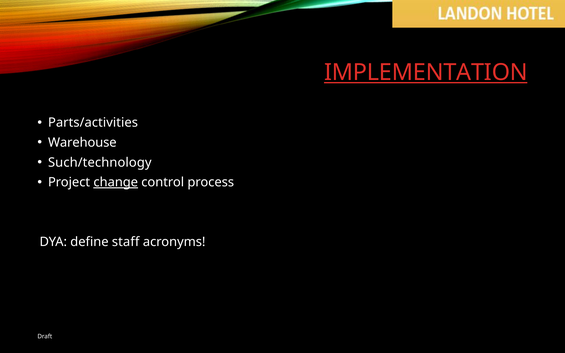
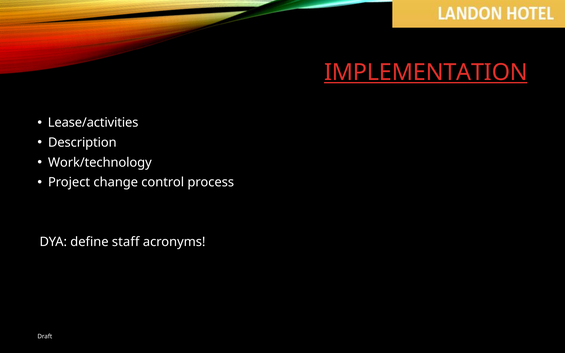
Parts/activities: Parts/activities -> Lease/activities
Warehouse: Warehouse -> Description
Such/technology: Such/technology -> Work/technology
change underline: present -> none
